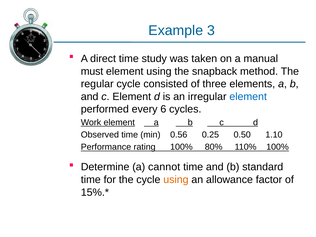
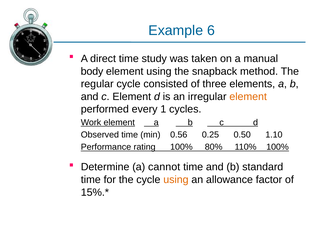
3: 3 -> 6
must: must -> body
element at (248, 97) colour: blue -> orange
6: 6 -> 1
